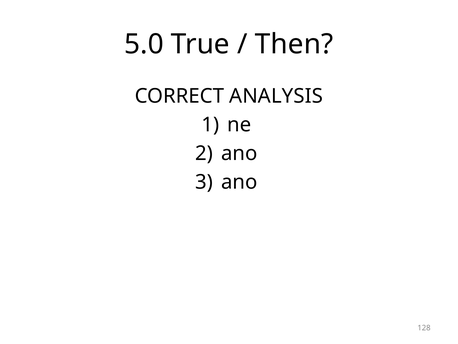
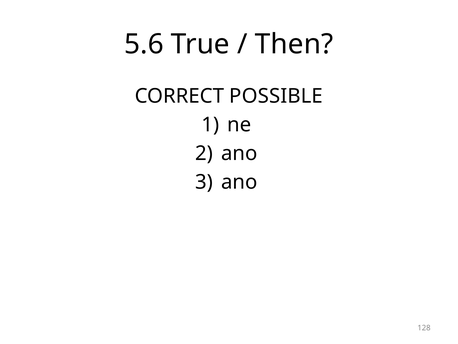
5.0: 5.0 -> 5.6
ANALYSIS: ANALYSIS -> POSSIBLE
